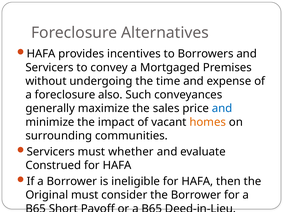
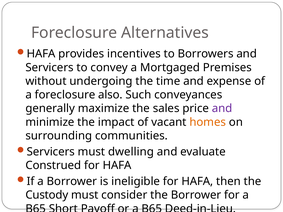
and at (222, 109) colour: blue -> purple
whether: whether -> dwelling
Original: Original -> Custody
